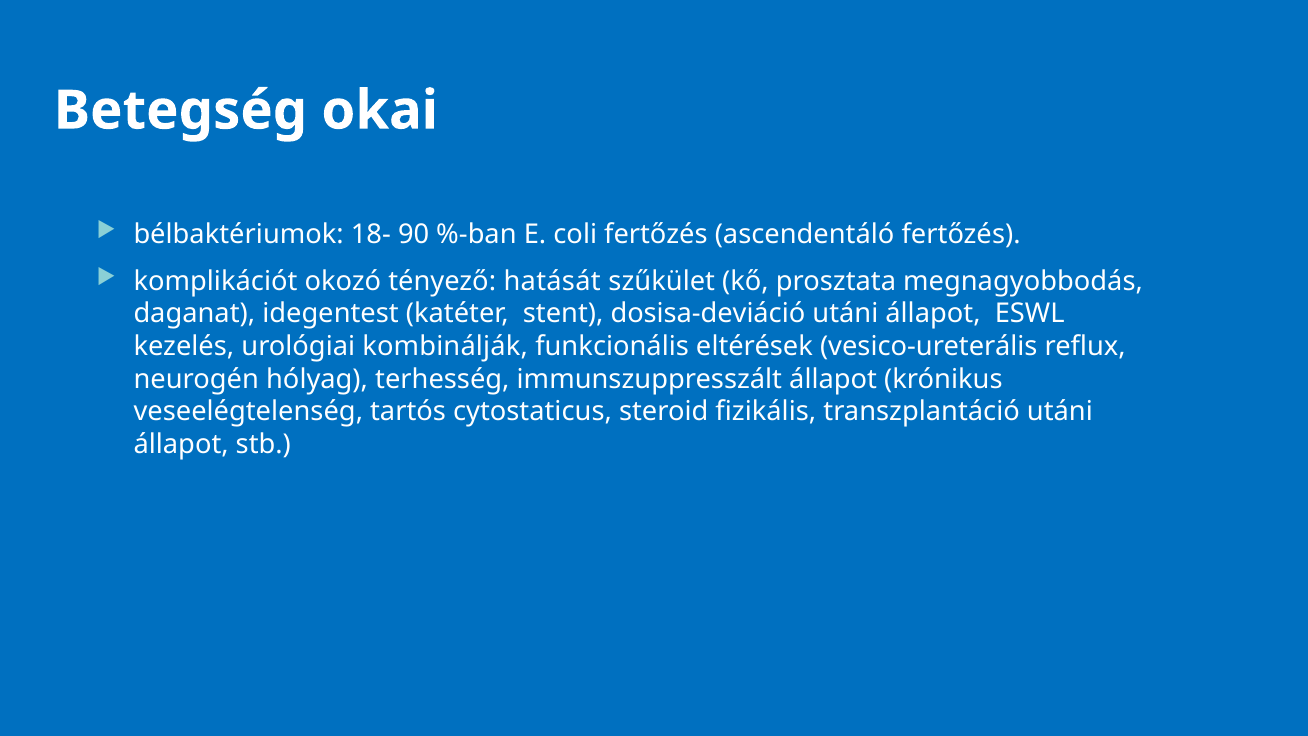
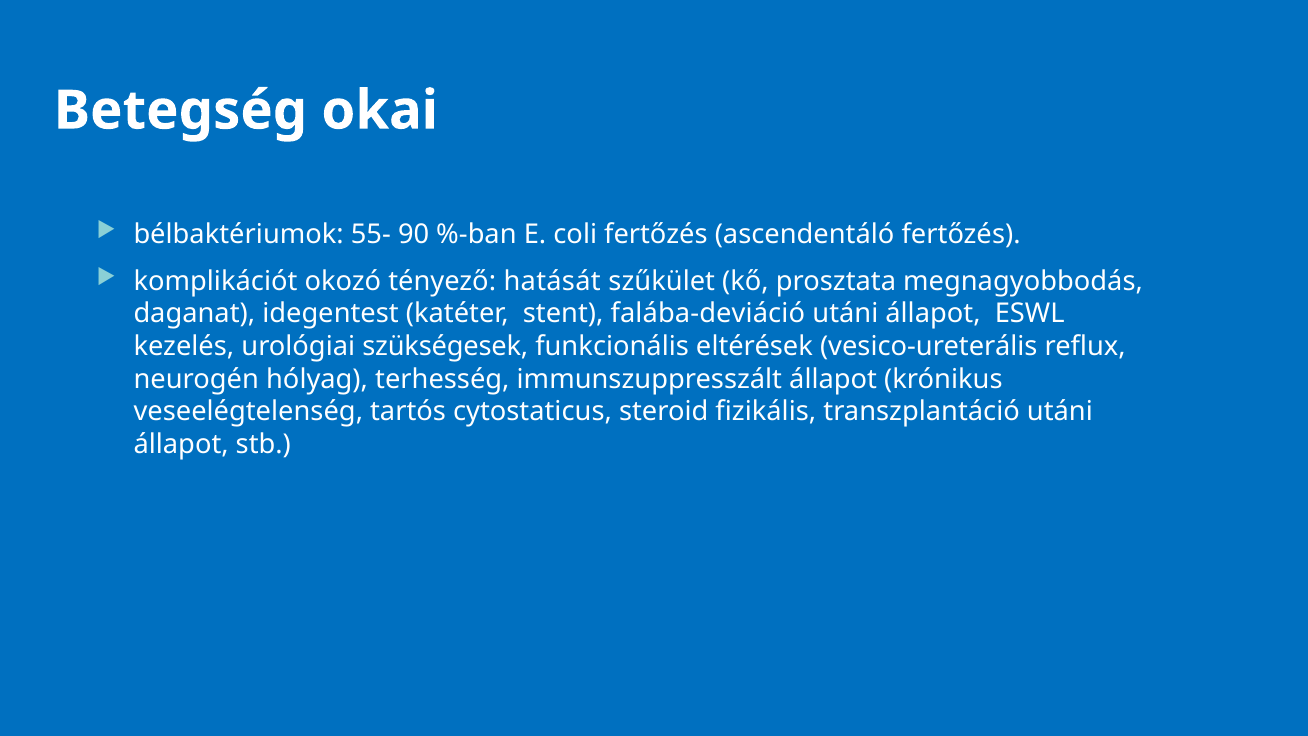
18-: 18- -> 55-
dosisa-deviáció: dosisa-deviáció -> falába-deviáció
kombinálják: kombinálják -> szükségesek
